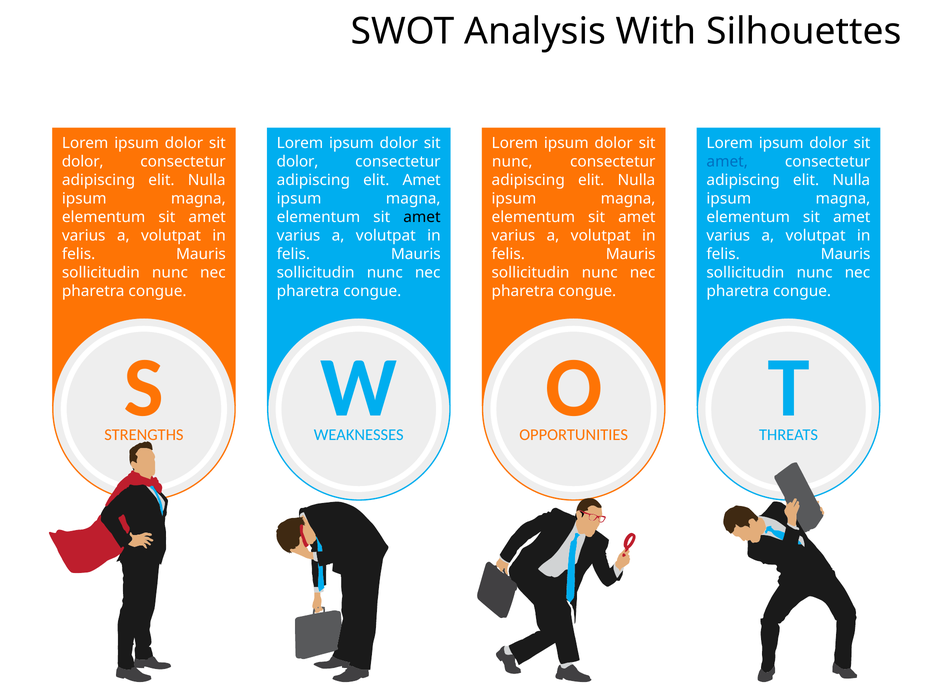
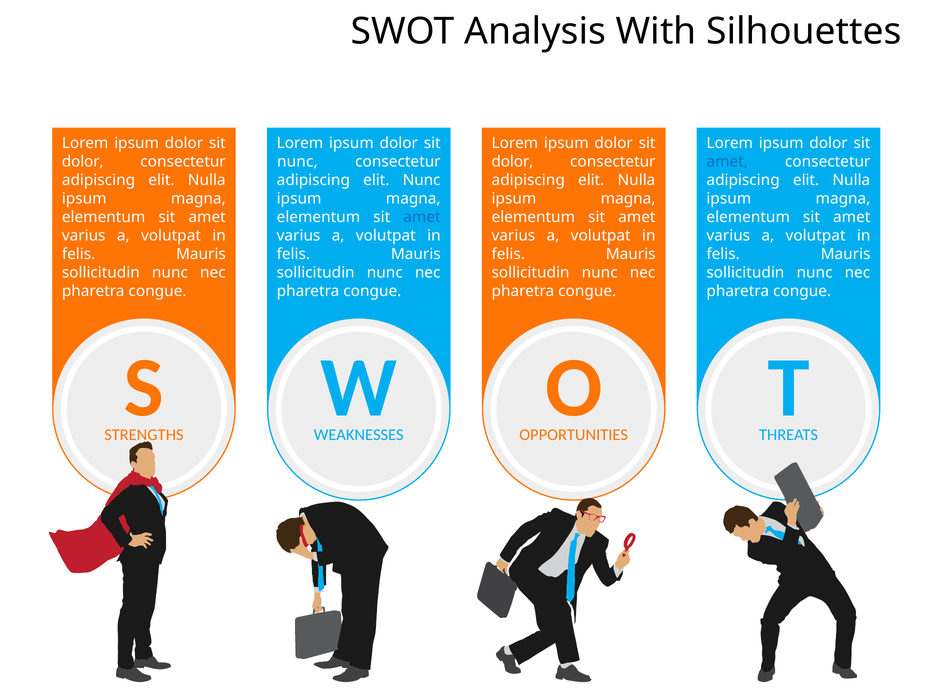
dolor at (298, 162): dolor -> nunc
nunc at (512, 162): nunc -> dolor
elit Amet: Amet -> Nunc
amet at (422, 217) colour: black -> blue
